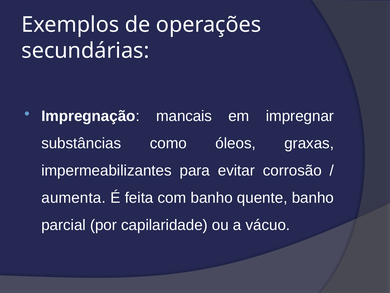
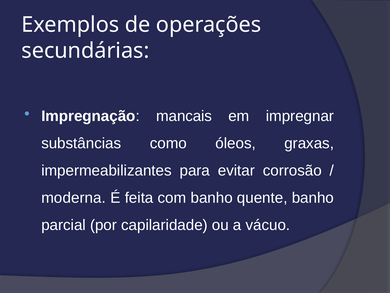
aumenta: aumenta -> moderna
